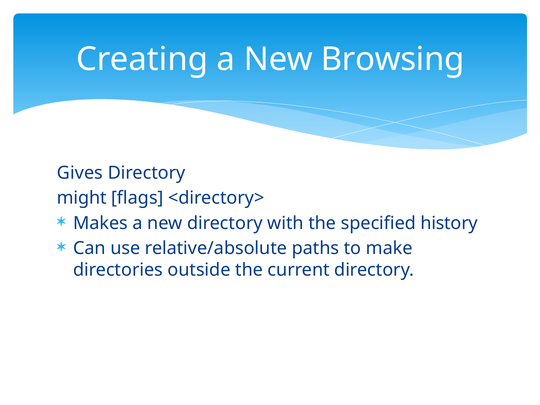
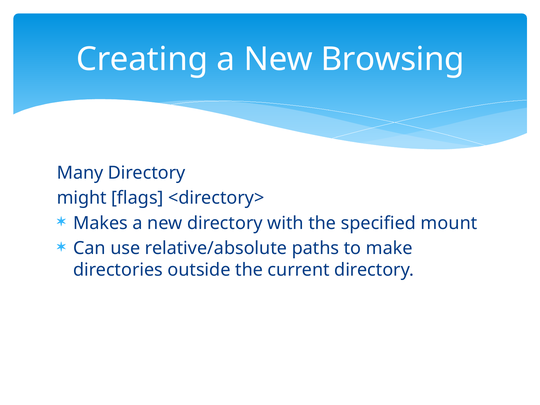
Gives: Gives -> Many
history: history -> mount
